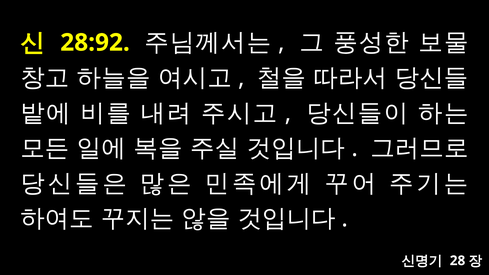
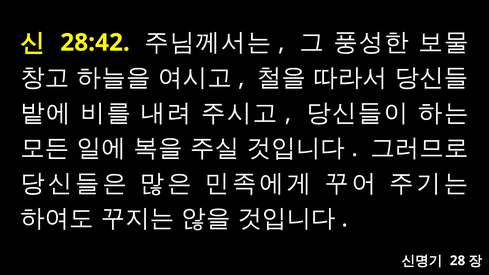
28:92: 28:92 -> 28:42
